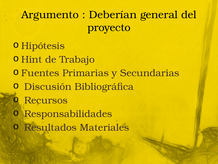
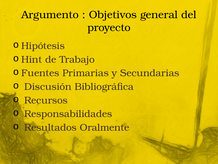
Deberían: Deberían -> Objetivos
Materiales: Materiales -> Oralmente
